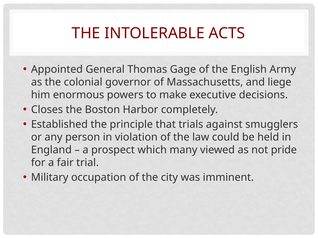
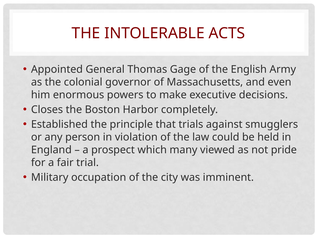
liege: liege -> even
